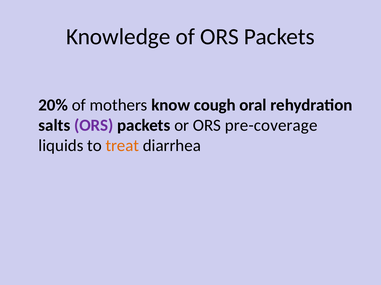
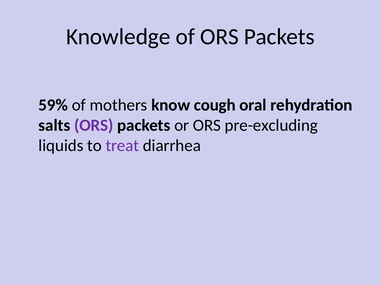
20%: 20% -> 59%
pre-coverage: pre-coverage -> pre-excluding
treat colour: orange -> purple
